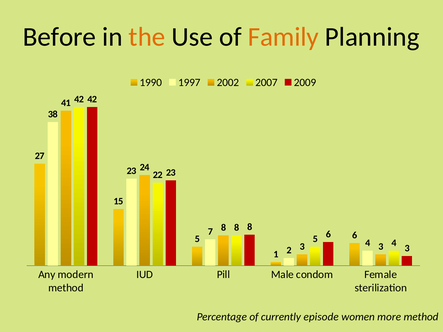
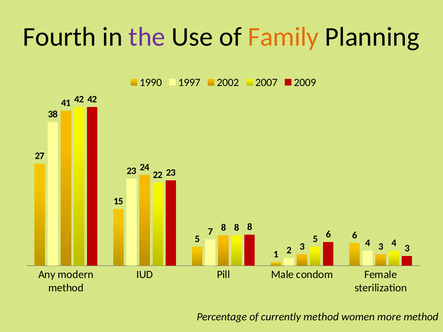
Before: Before -> Fourth
the colour: orange -> purple
currently episode: episode -> method
